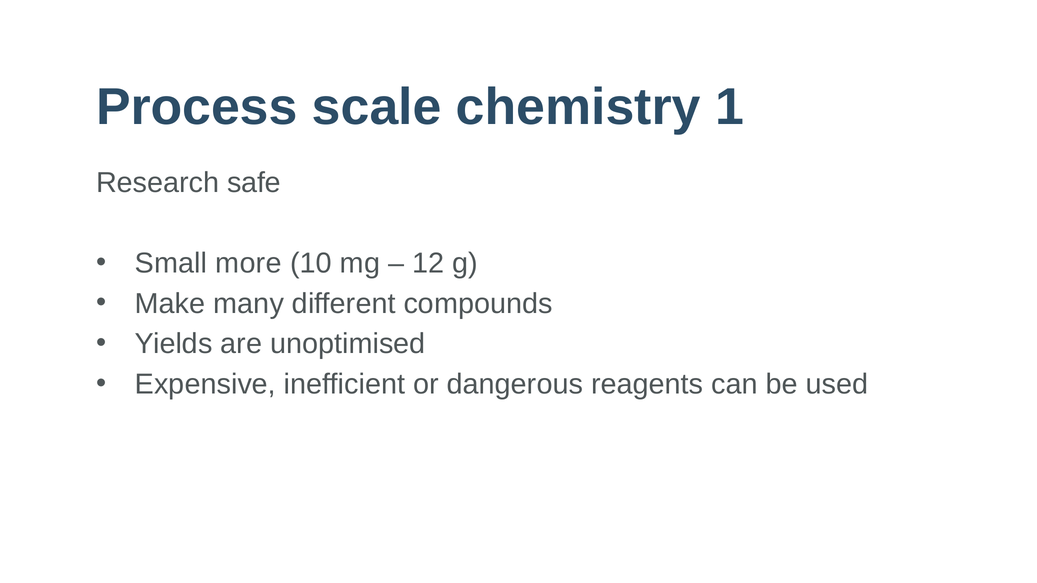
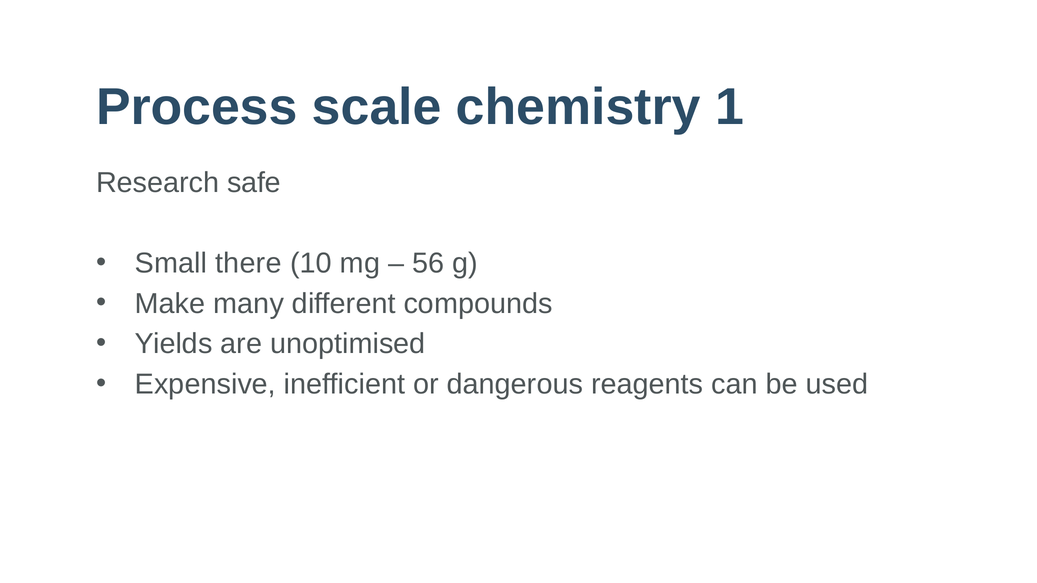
more: more -> there
12: 12 -> 56
